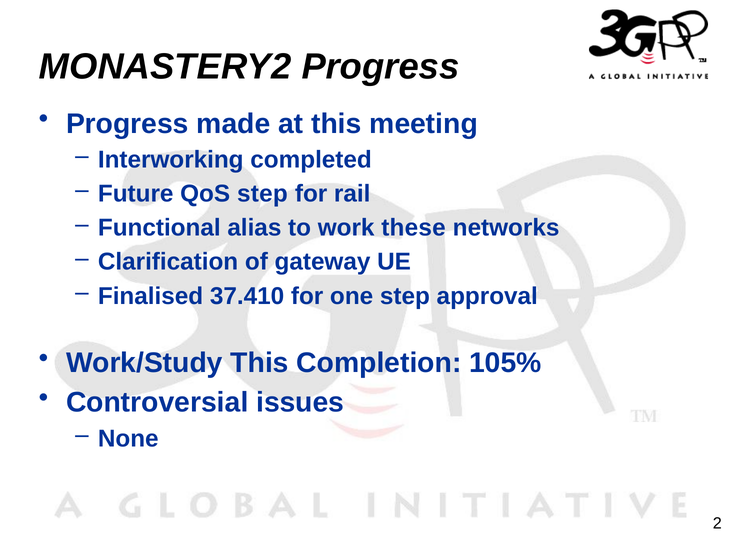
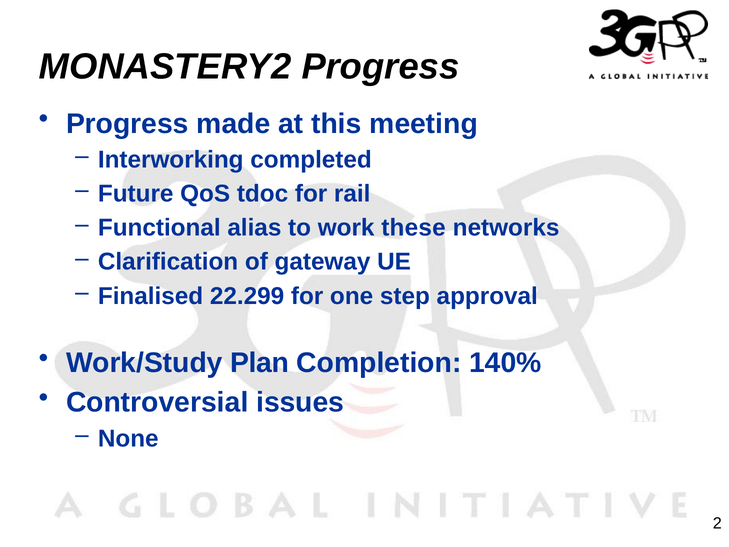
QoS step: step -> tdoc
37.410: 37.410 -> 22.299
Work/Study This: This -> Plan
105%: 105% -> 140%
